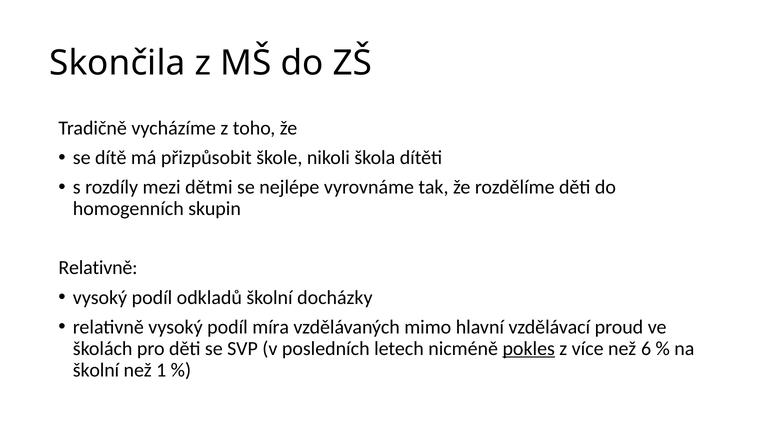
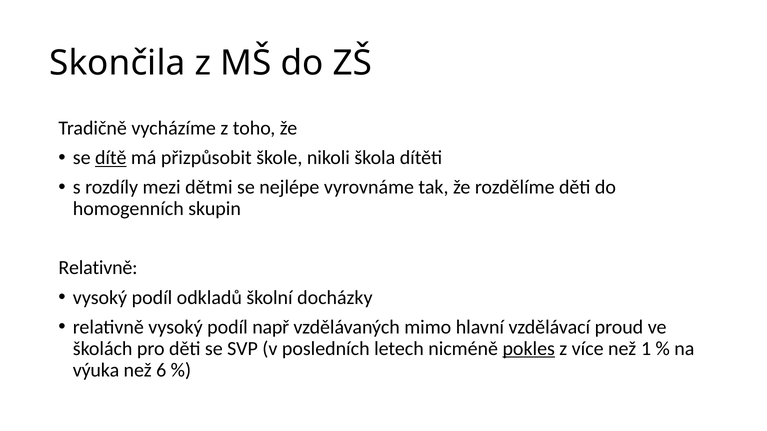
dítě underline: none -> present
míra: míra -> např
6: 6 -> 1
školní at (96, 370): školní -> výuka
1: 1 -> 6
